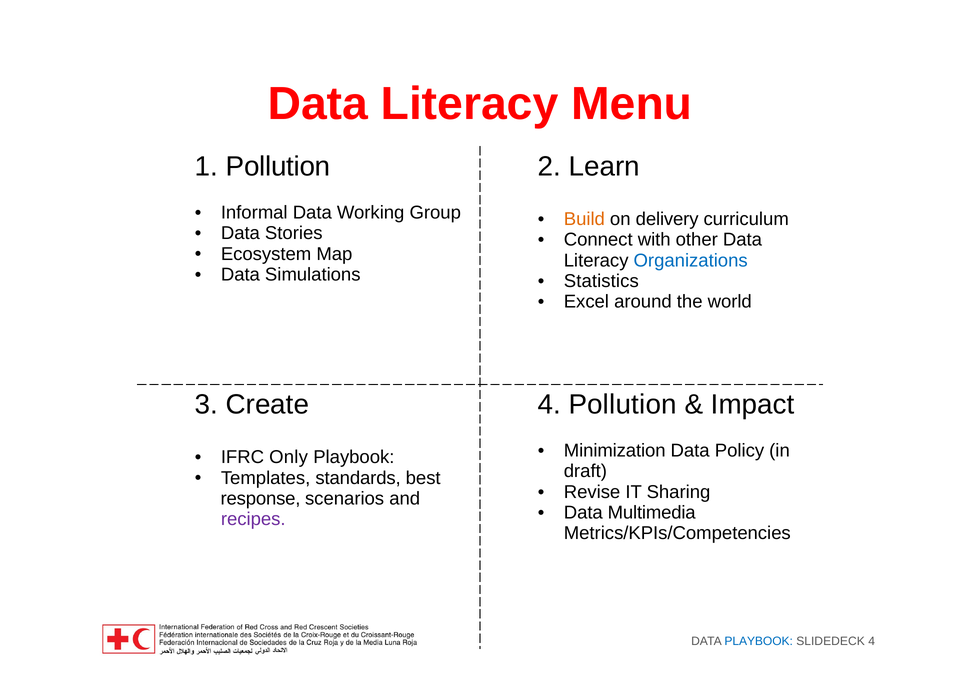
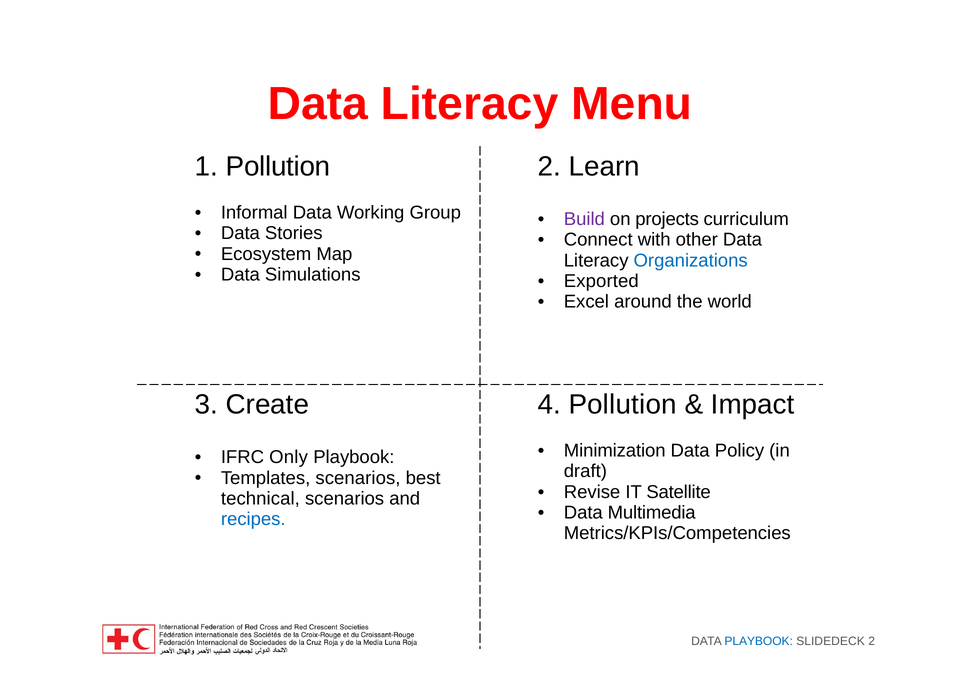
Build colour: orange -> purple
delivery: delivery -> projects
Statistics: Statistics -> Exported
Templates standards: standards -> scenarios
Sharing: Sharing -> Satellite
response: response -> technical
recipes colour: purple -> blue
4 at (872, 641): 4 -> 2
